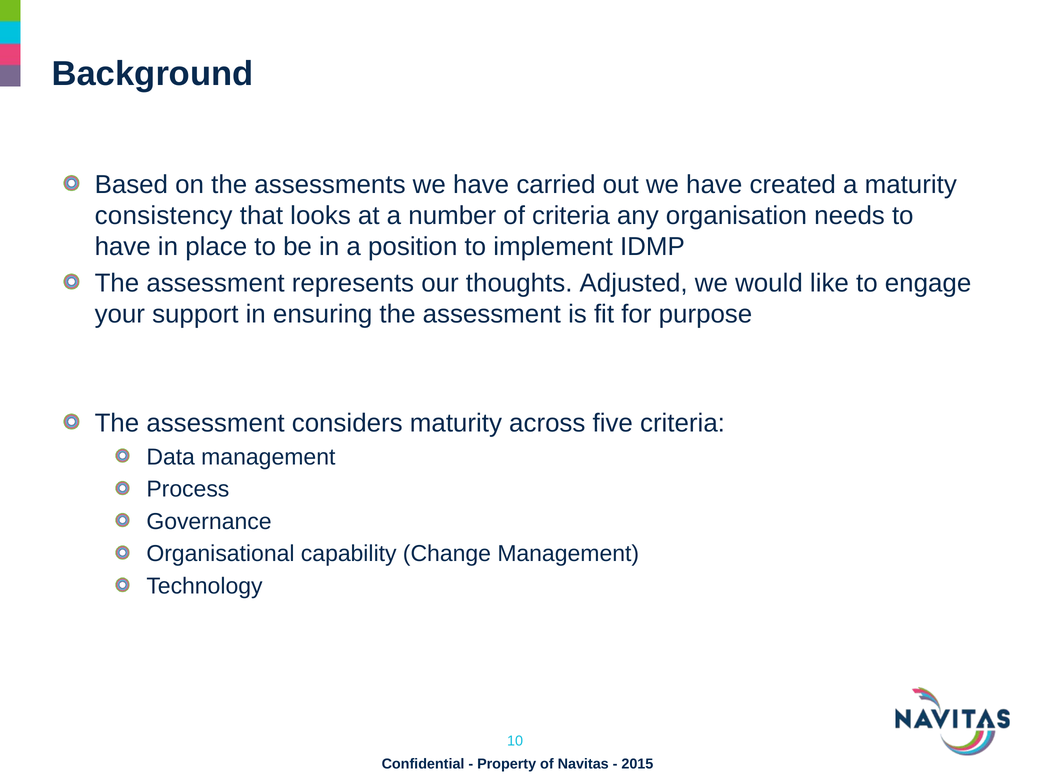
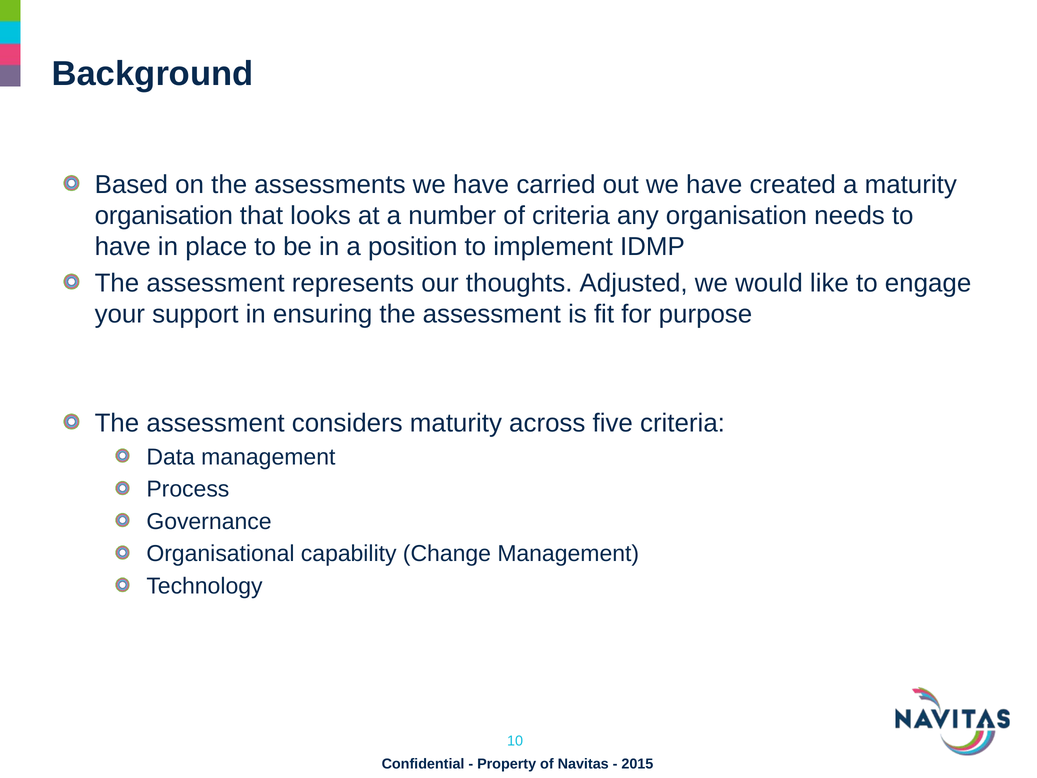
consistency at (164, 216): consistency -> organisation
